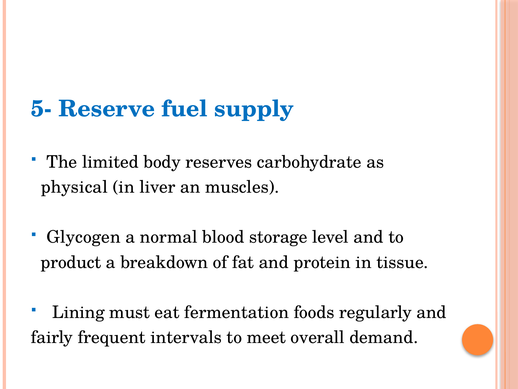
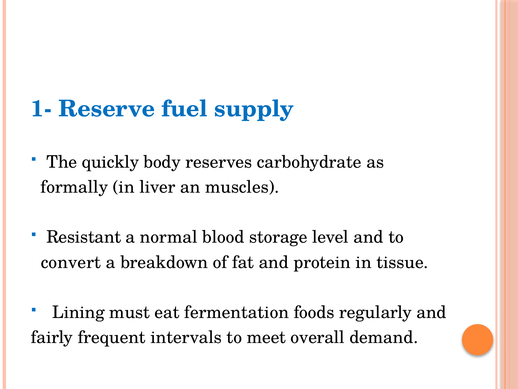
5-: 5- -> 1-
limited: limited -> quickly
physical: physical -> formally
Glycogen: Glycogen -> Resistant
product: product -> convert
